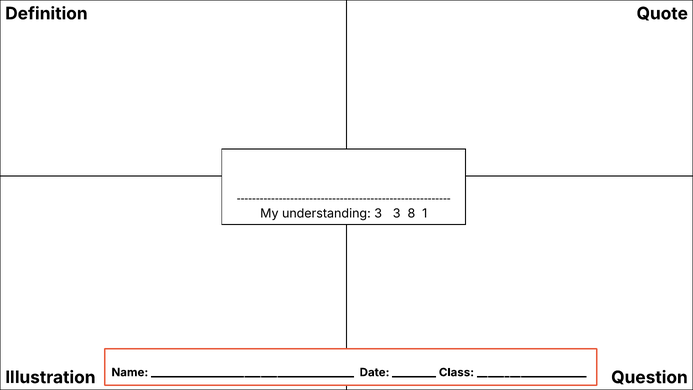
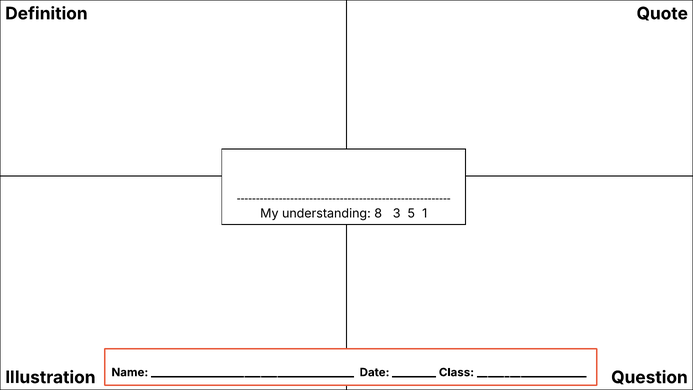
understanding 3: 3 -> 8
8: 8 -> 5
